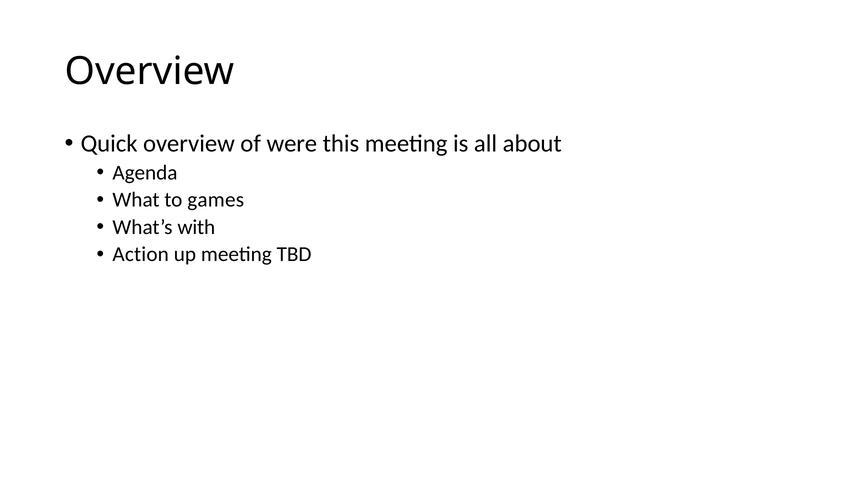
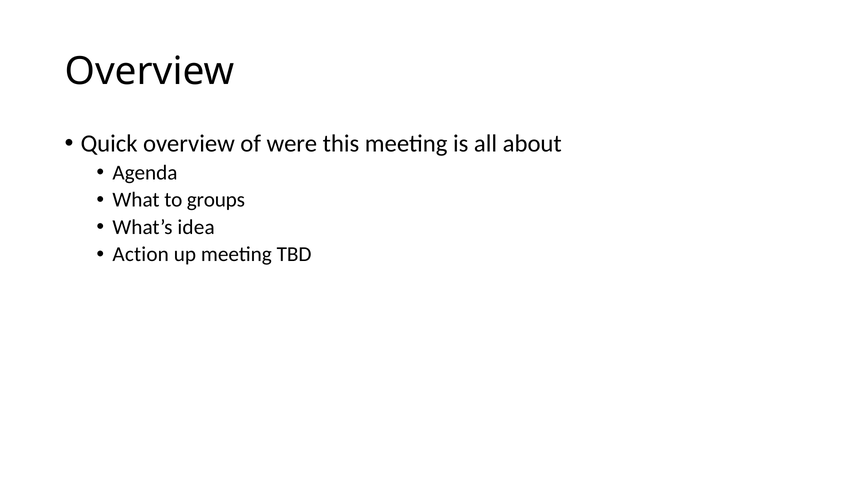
games: games -> groups
with: with -> idea
